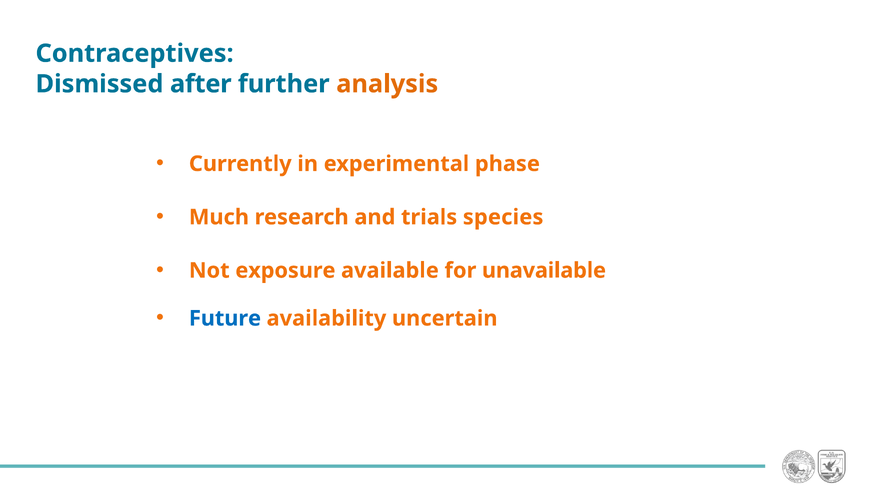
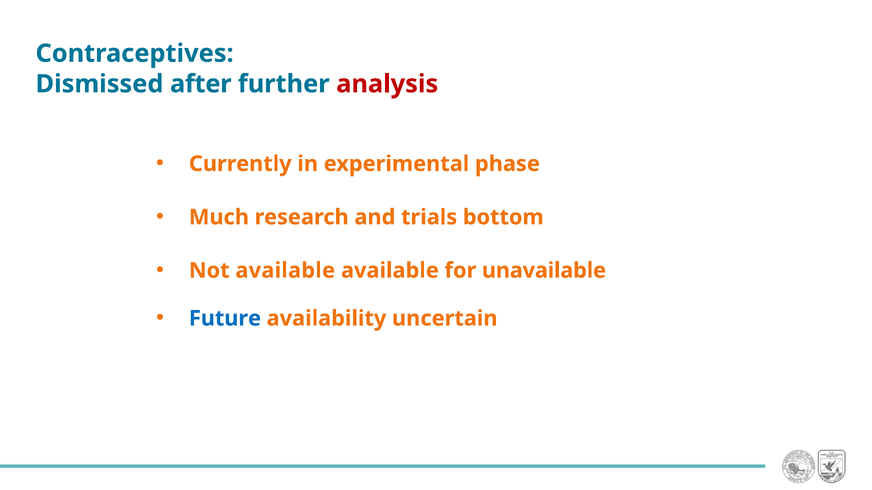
analysis colour: orange -> red
species: species -> bottom
Not exposure: exposure -> available
